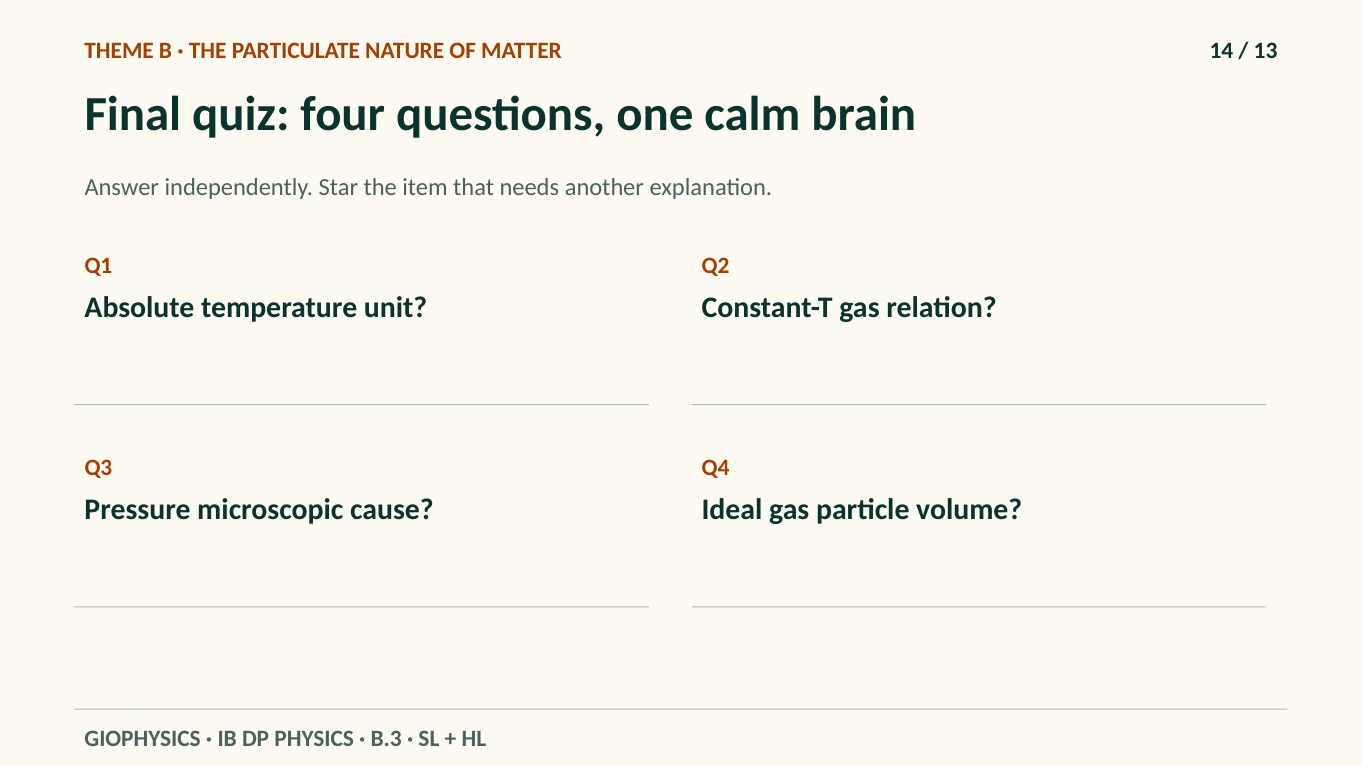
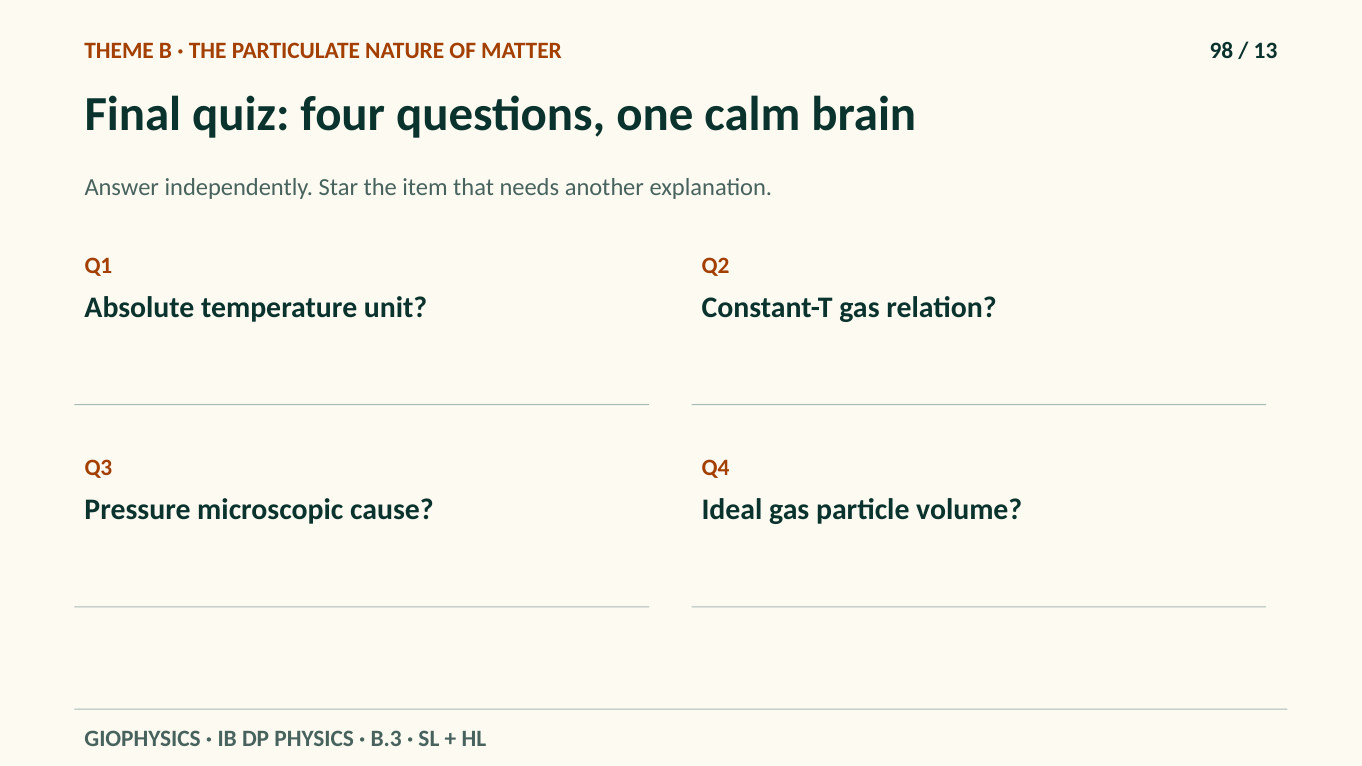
14: 14 -> 98
